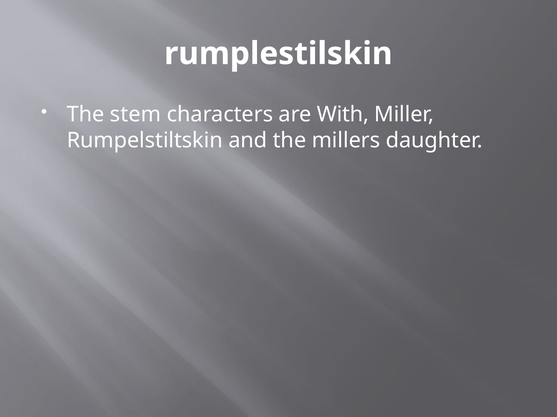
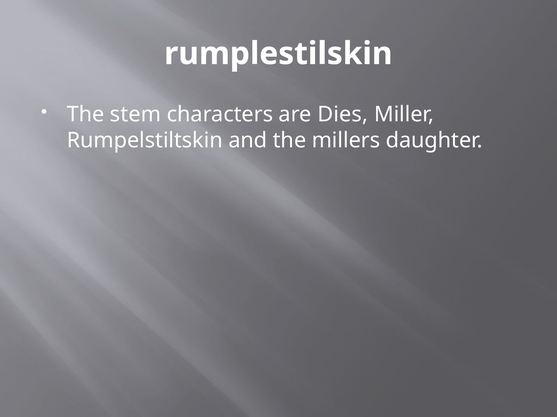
With: With -> Dies
